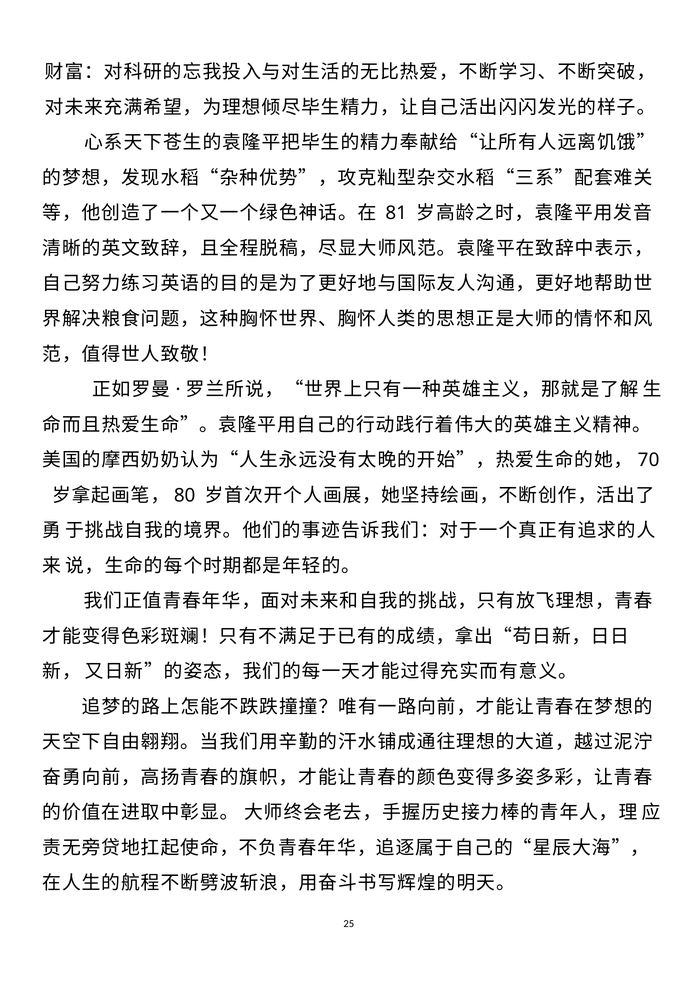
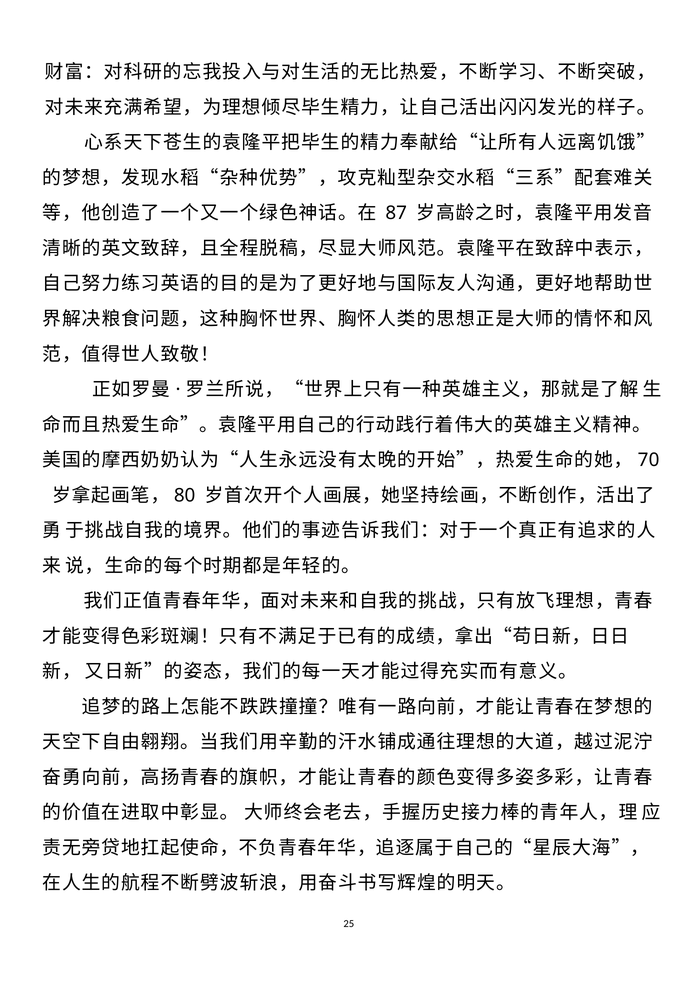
81: 81 -> 87
